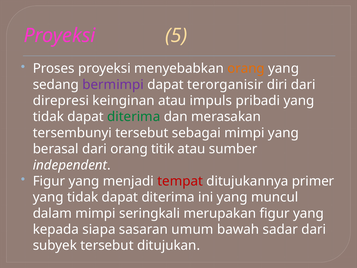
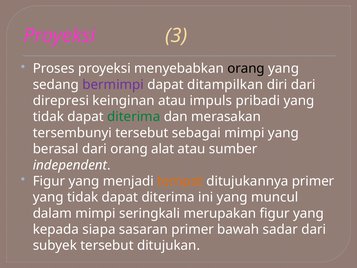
5: 5 -> 3
orang at (246, 68) colour: orange -> black
terorganisir: terorganisir -> ditampilkan
titik: titik -> alat
tempat colour: red -> orange
sasaran umum: umum -> primer
